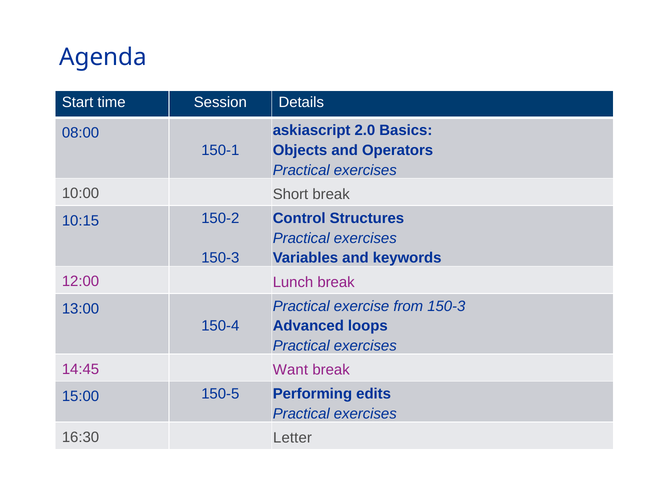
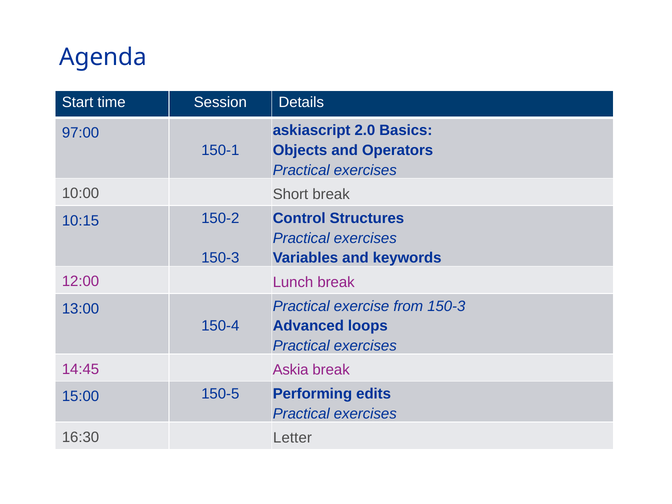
08:00: 08:00 -> 97:00
Want: Want -> Askia
